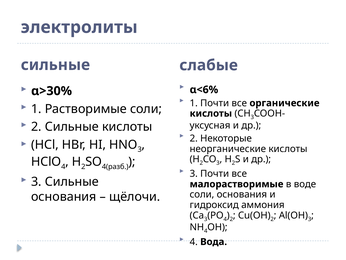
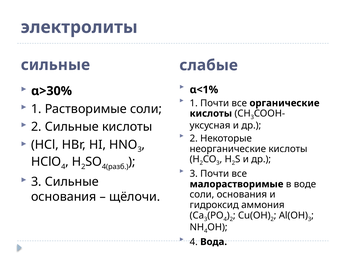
α<6%: α<6% -> α<1%
